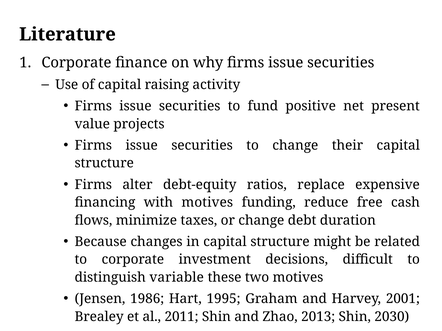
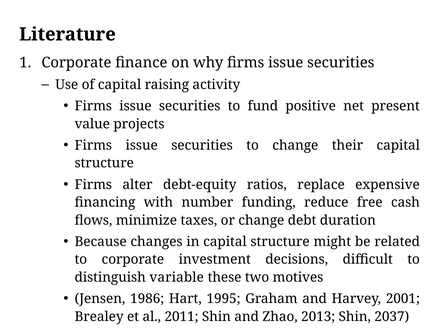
with motives: motives -> number
2030: 2030 -> 2037
